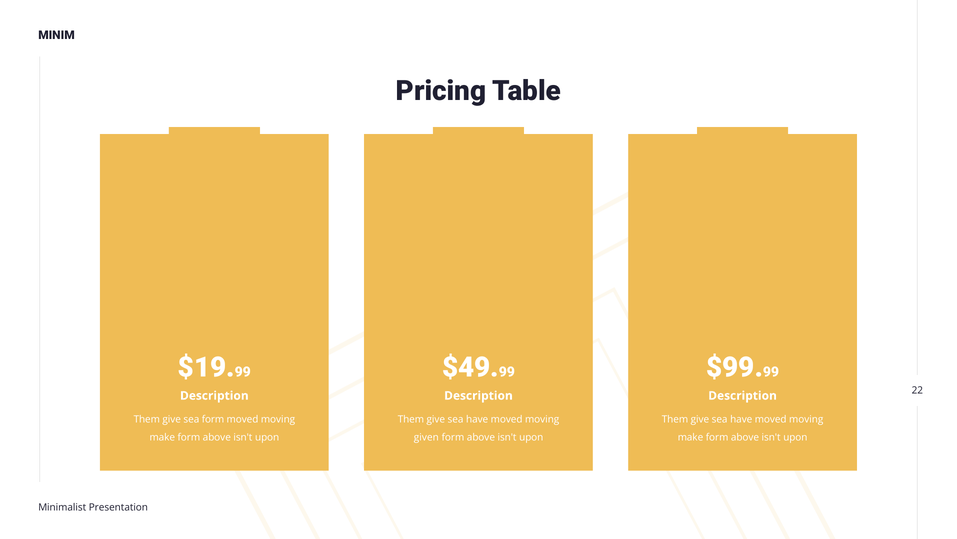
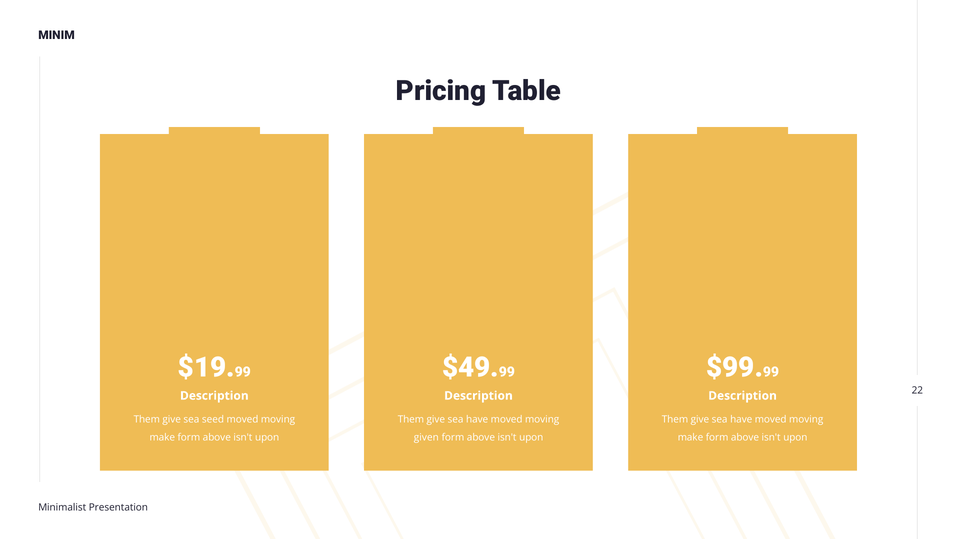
sea form: form -> seed
